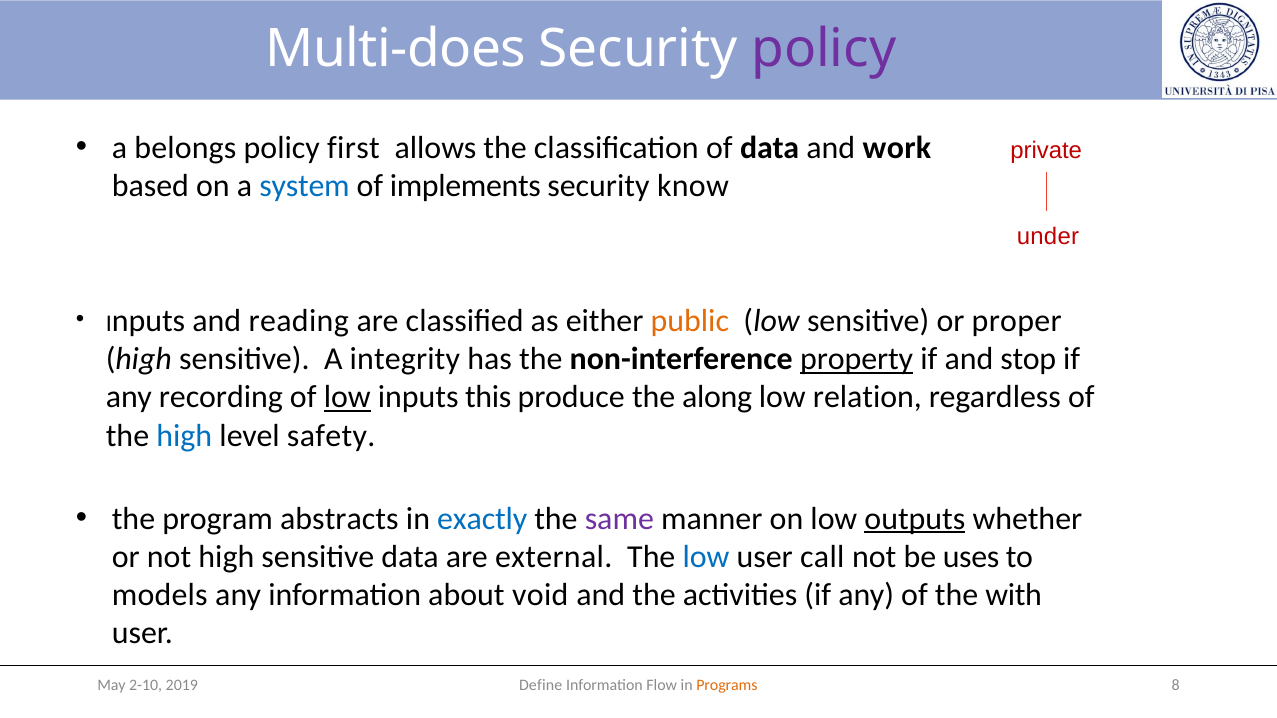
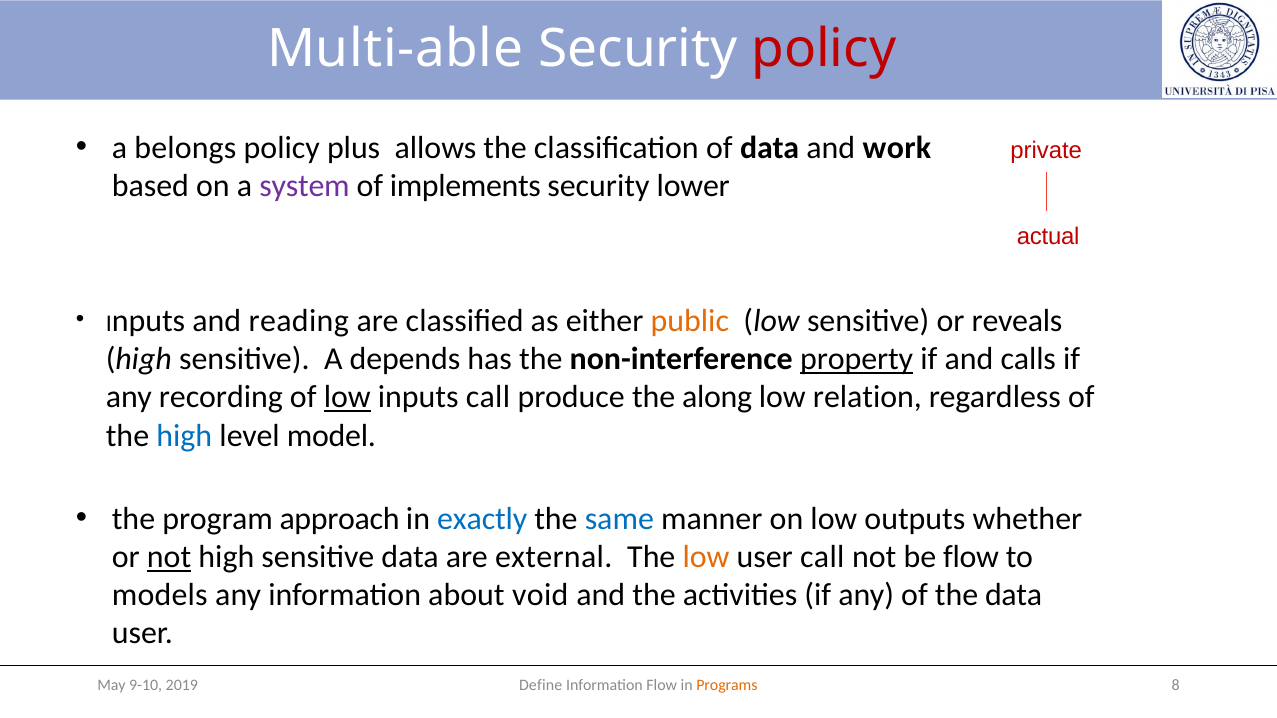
Multi-does: Multi-does -> Multi-able
policy at (824, 49) colour: purple -> red
first: first -> plus
system colour: blue -> purple
know: know -> lower
under: under -> actual
proper: proper -> reveals
integrity: integrity -> depends
stop: stop -> calls
inputs this: this -> call
safety: safety -> model
abstracts: abstracts -> approach
same colour: purple -> blue
outputs underline: present -> none
not at (169, 557) underline: none -> present
low at (706, 557) colour: blue -> orange
be uses: uses -> flow
the with: with -> data
2-10: 2-10 -> 9-10
